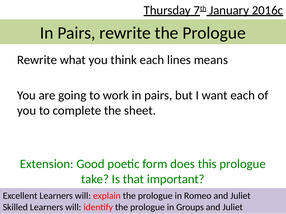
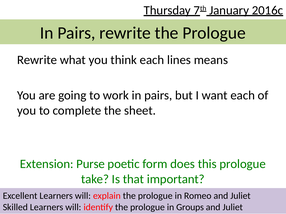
Good: Good -> Purse
